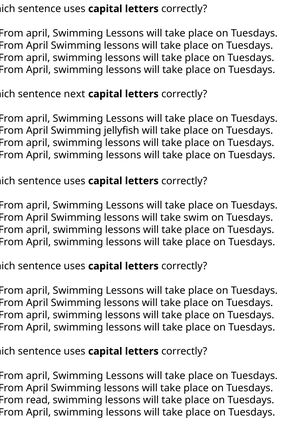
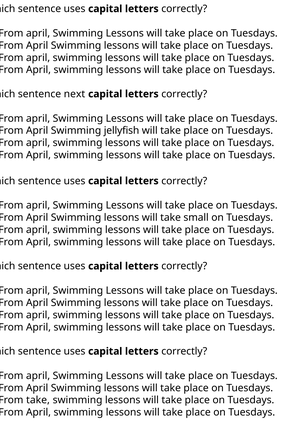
swim: swim -> small
read at (38, 400): read -> take
